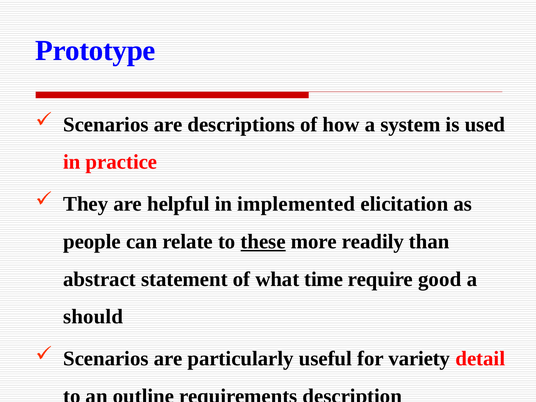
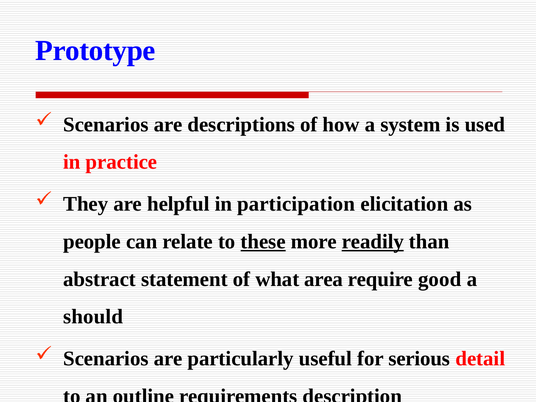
implemented: implemented -> participation
readily underline: none -> present
time: time -> area
variety: variety -> serious
